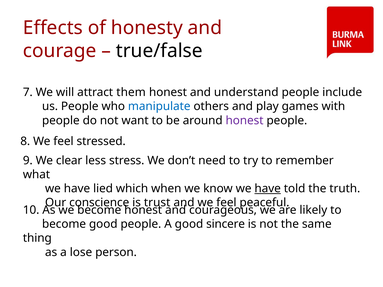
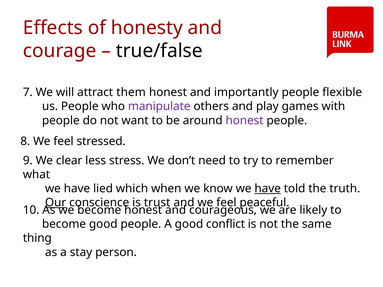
understand: understand -> importantly
include: include -> flexible
manipulate colour: blue -> purple
Our underline: none -> present
sincere: sincere -> conflict
lose: lose -> stay
